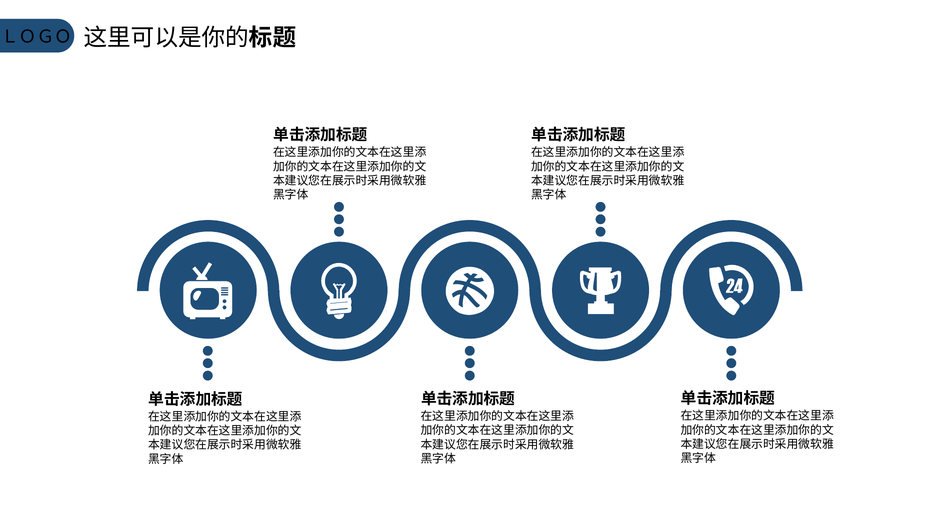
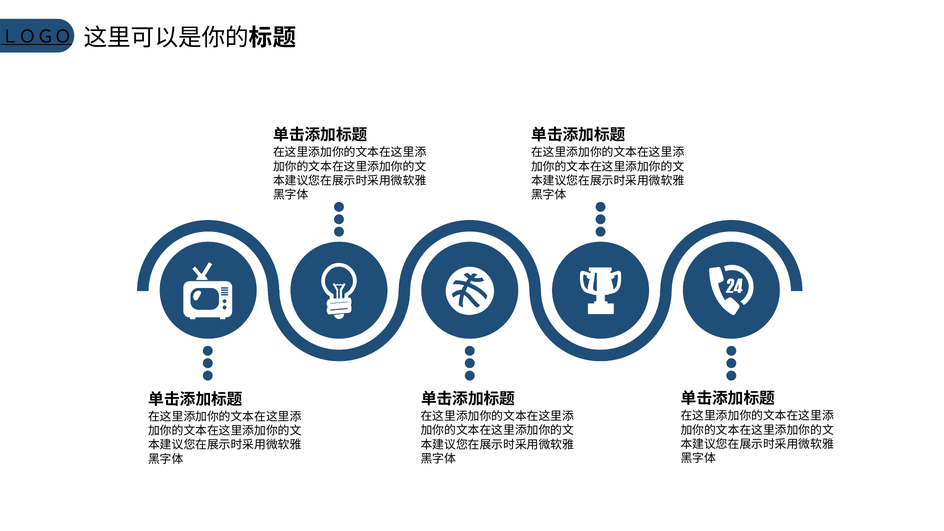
ＬＯＧＯ underline: none -> present
